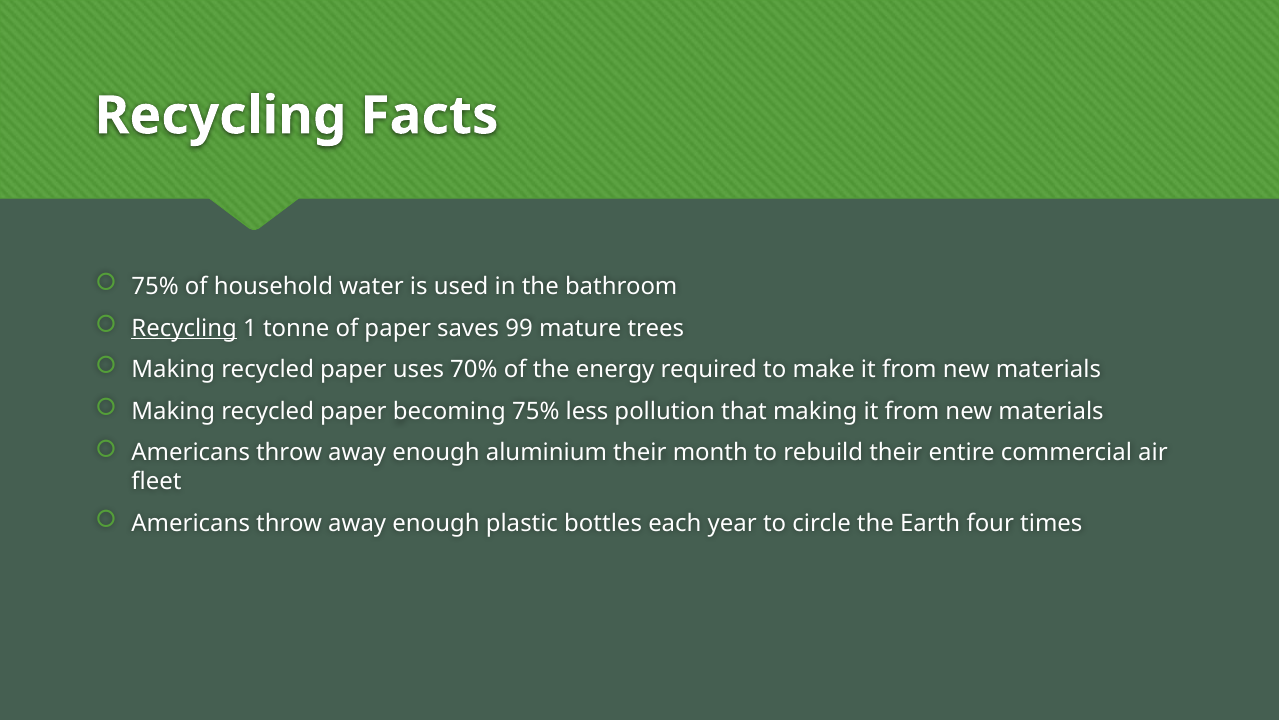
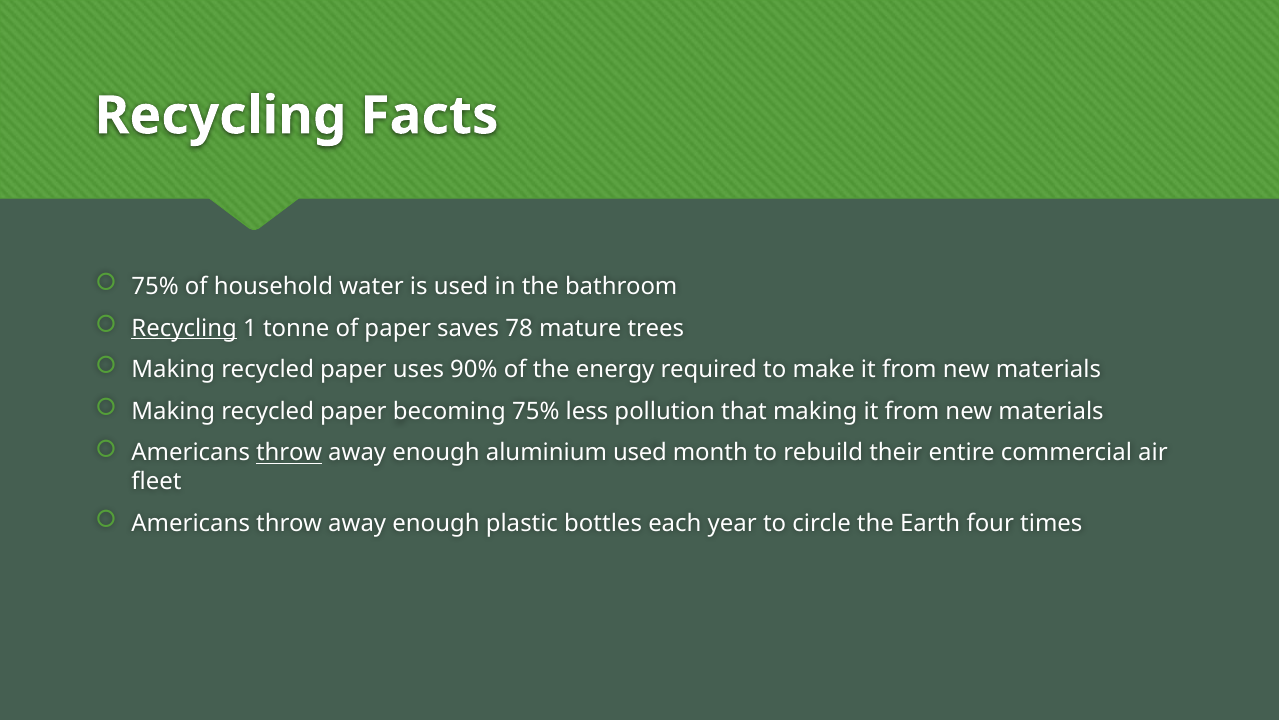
99: 99 -> 78
70%: 70% -> 90%
throw at (289, 453) underline: none -> present
aluminium their: their -> used
